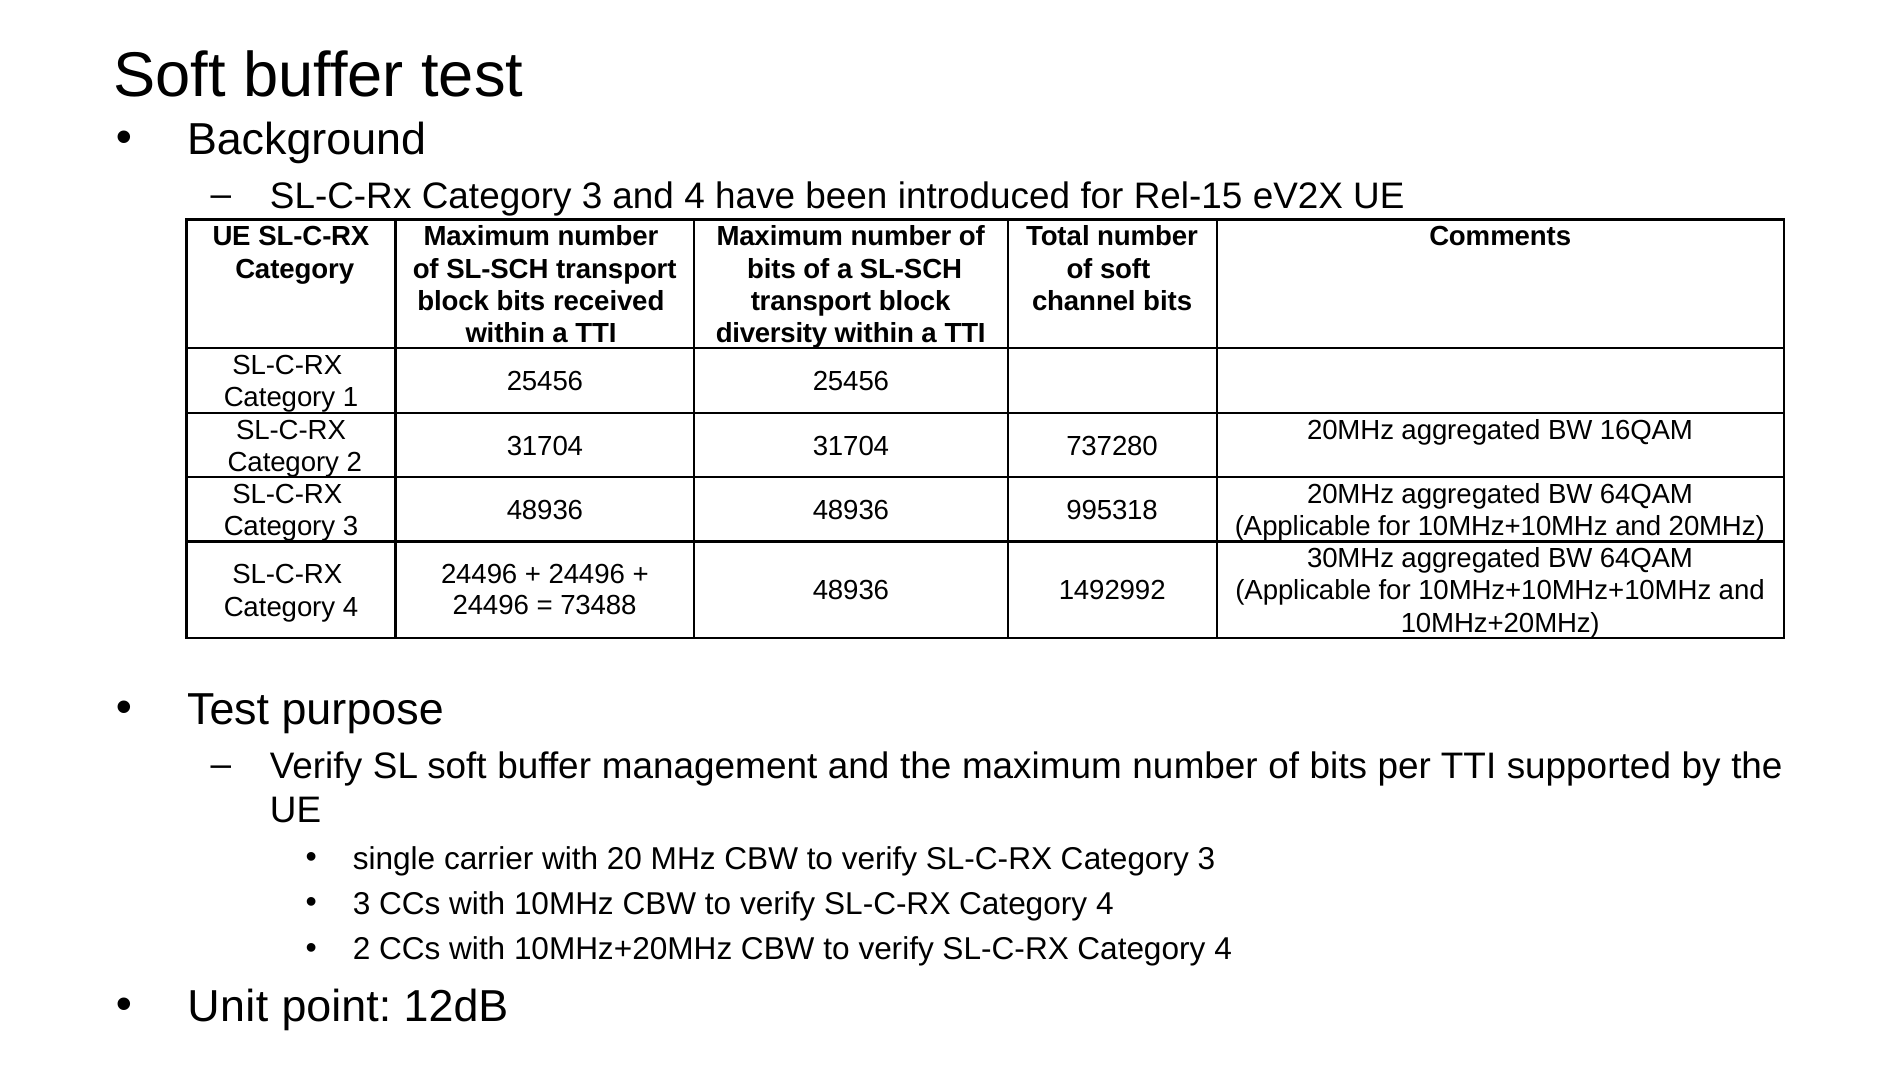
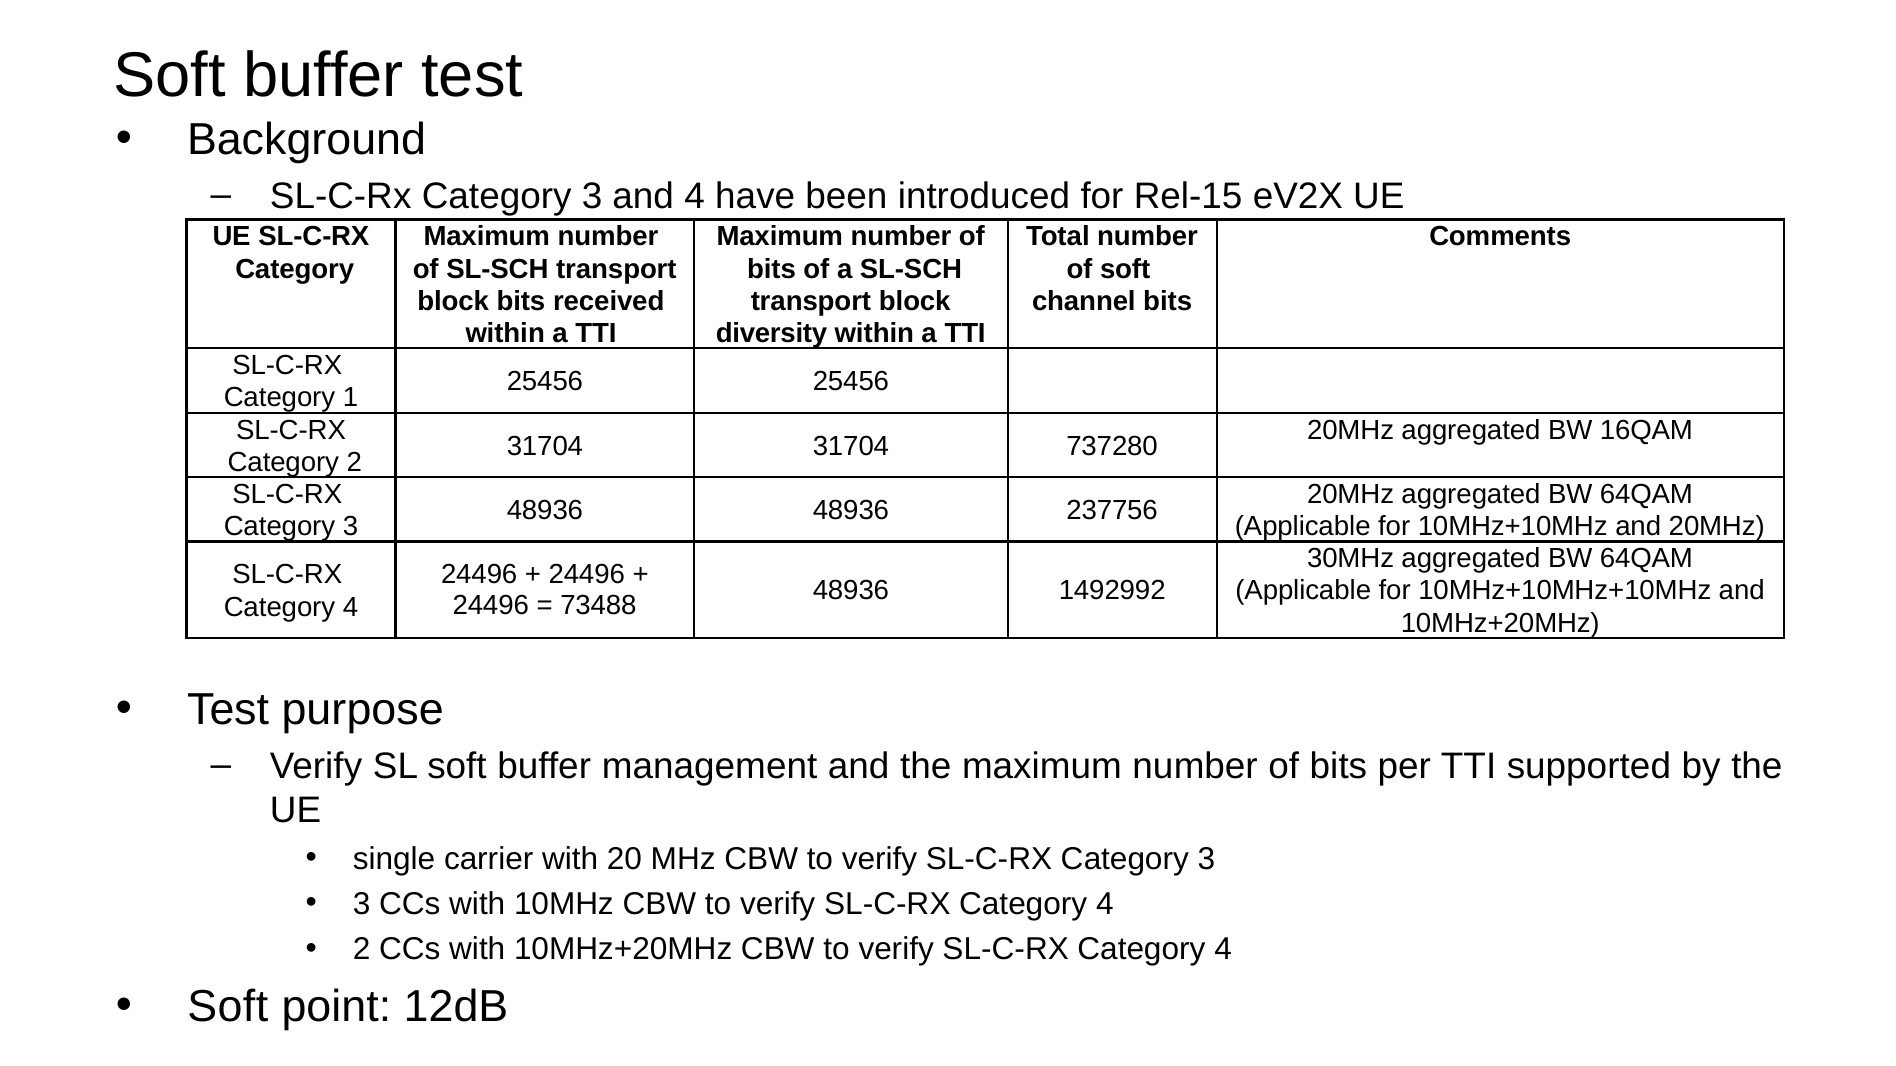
995318: 995318 -> 237756
Unit at (228, 1007): Unit -> Soft
